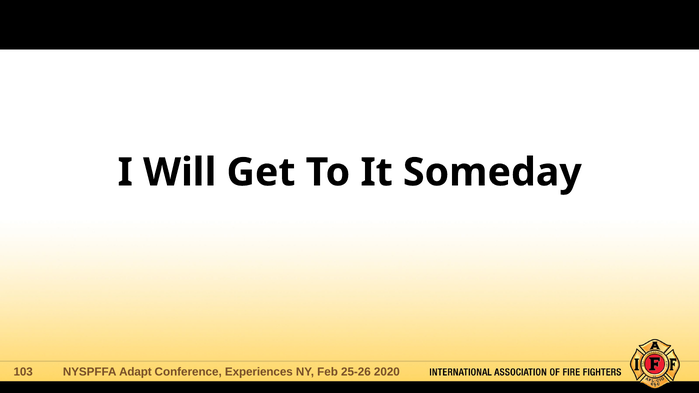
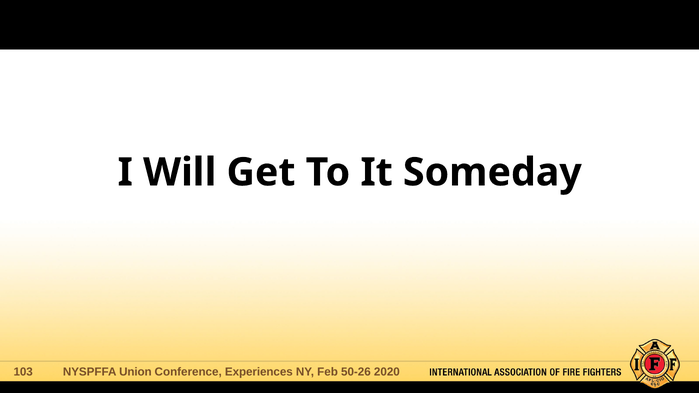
Adapt: Adapt -> Union
25-26: 25-26 -> 50-26
